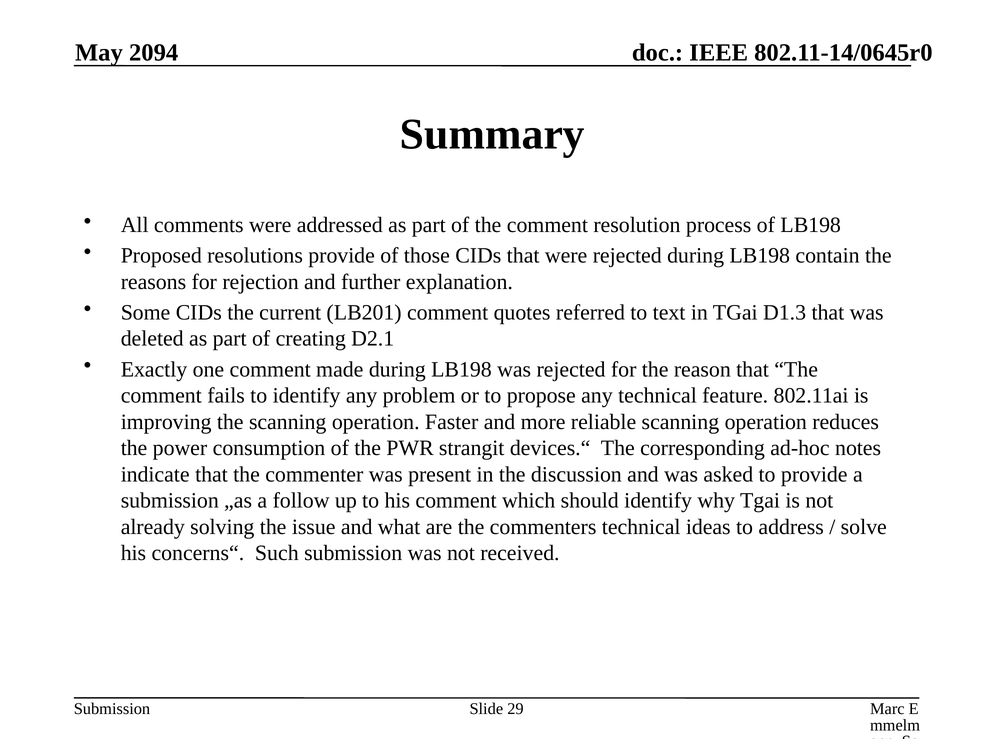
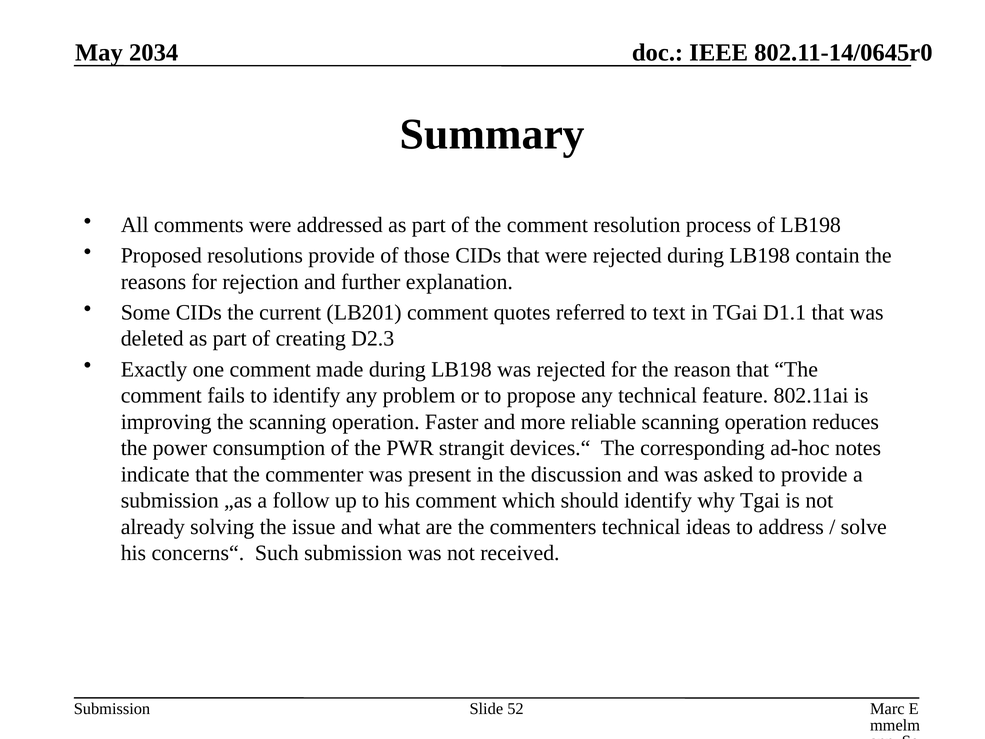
2094: 2094 -> 2034
D1.3: D1.3 -> D1.1
D2.1: D2.1 -> D2.3
29: 29 -> 52
